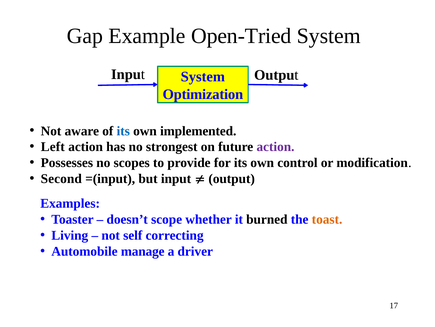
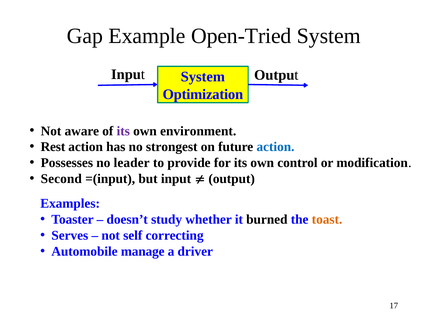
its at (123, 131) colour: blue -> purple
implemented: implemented -> environment
Left: Left -> Rest
action at (275, 147) colour: purple -> blue
scopes: scopes -> leader
scope: scope -> study
Living: Living -> Serves
